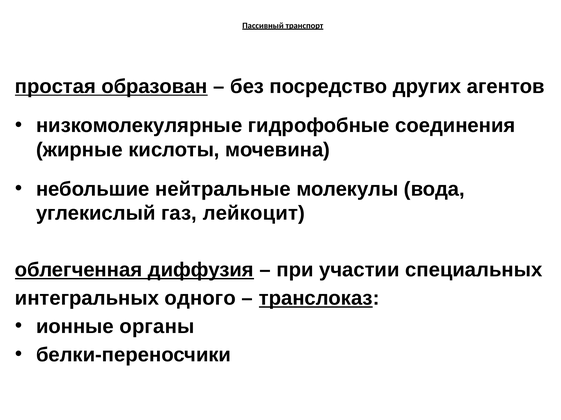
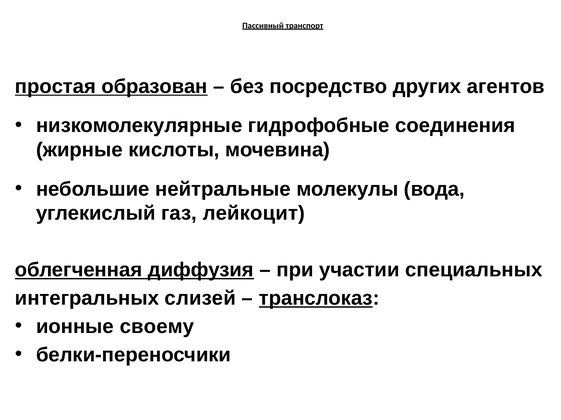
одного: одного -> слизей
органы: органы -> своему
